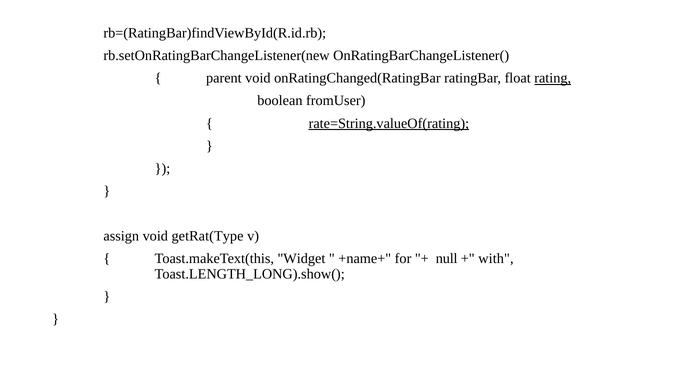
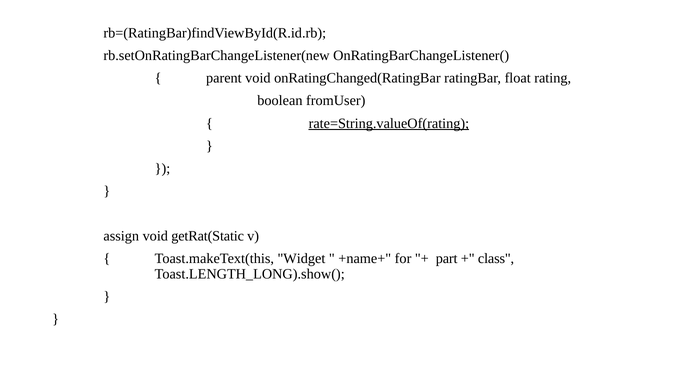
rating underline: present -> none
getRat(Type: getRat(Type -> getRat(Static
null: null -> part
with: with -> class
